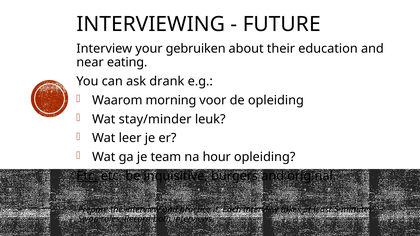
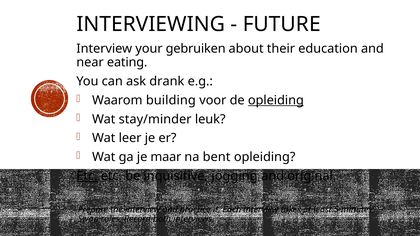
morning: morning -> building
opleiding at (276, 100) underline: none -> present
team: team -> maar
hour: hour -> bent
burgers: burgers -> jogging
